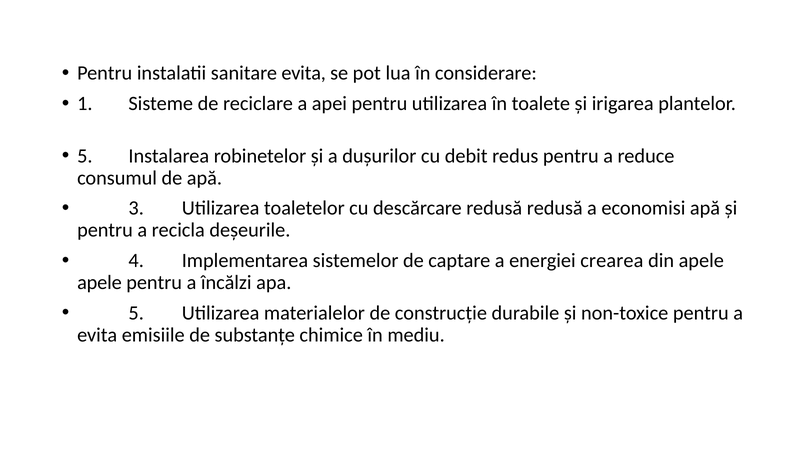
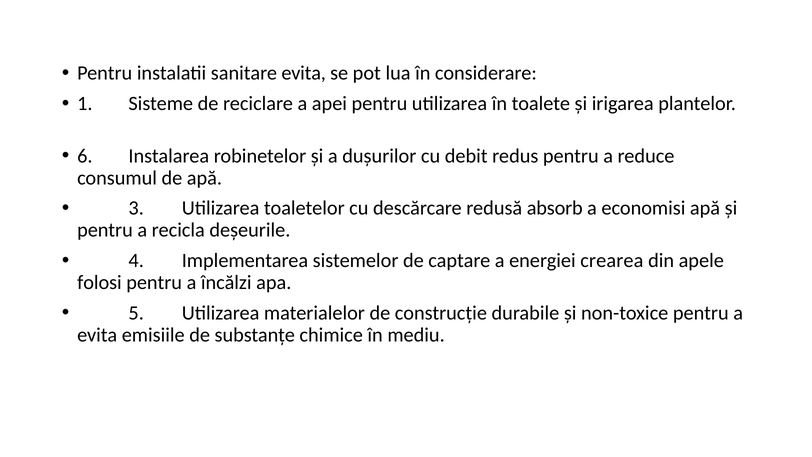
5 at (85, 156): 5 -> 6
redusă redusă: redusă -> absorb
apele at (99, 282): apele -> folosi
